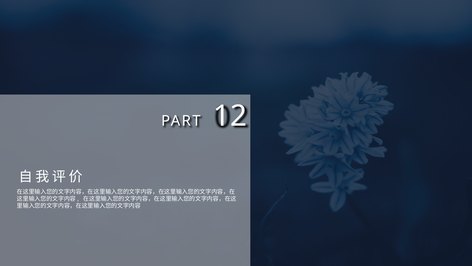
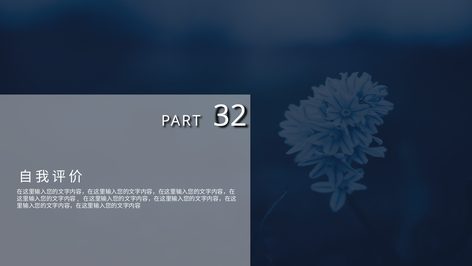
12: 12 -> 32
